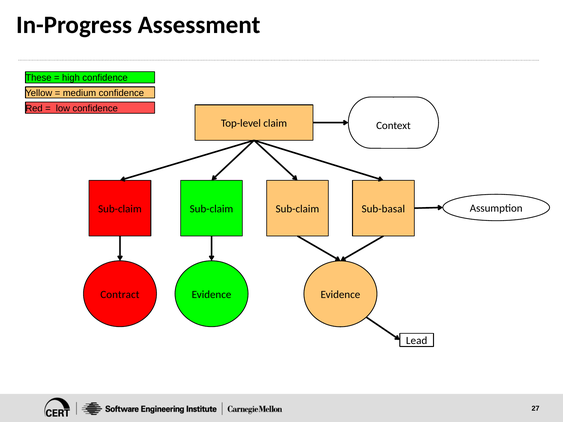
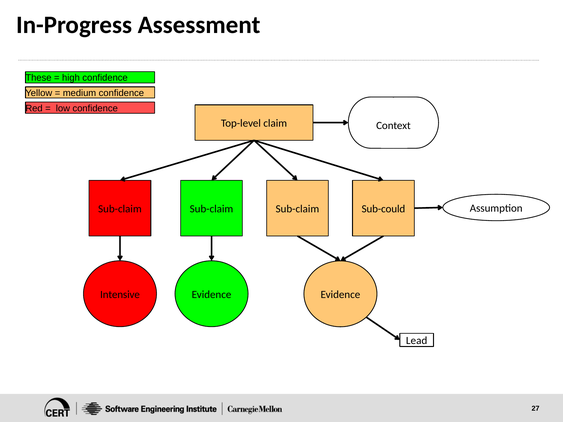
Sub-basal: Sub-basal -> Sub-could
Contract: Contract -> Intensive
